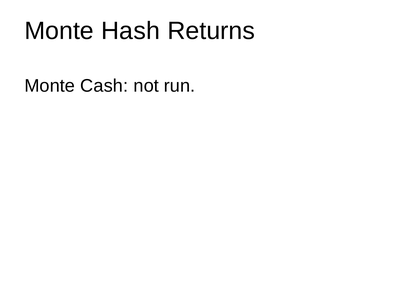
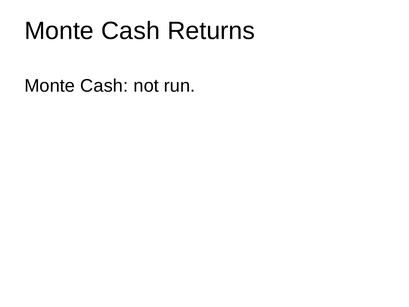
Hash at (131, 31): Hash -> Cash
